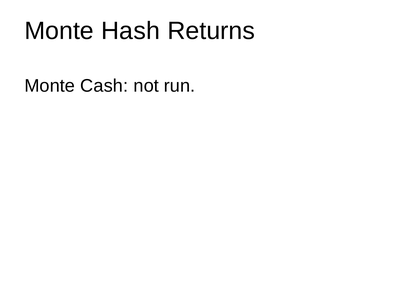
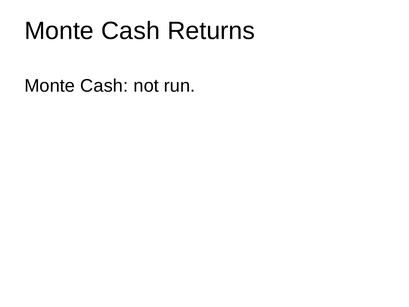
Hash at (131, 31): Hash -> Cash
